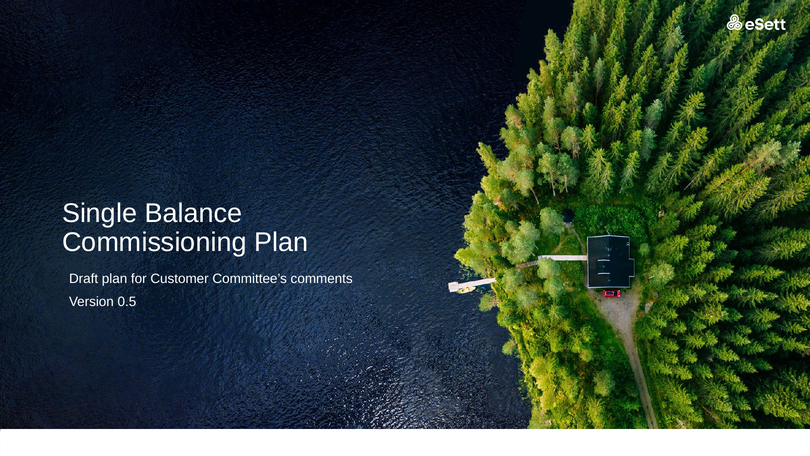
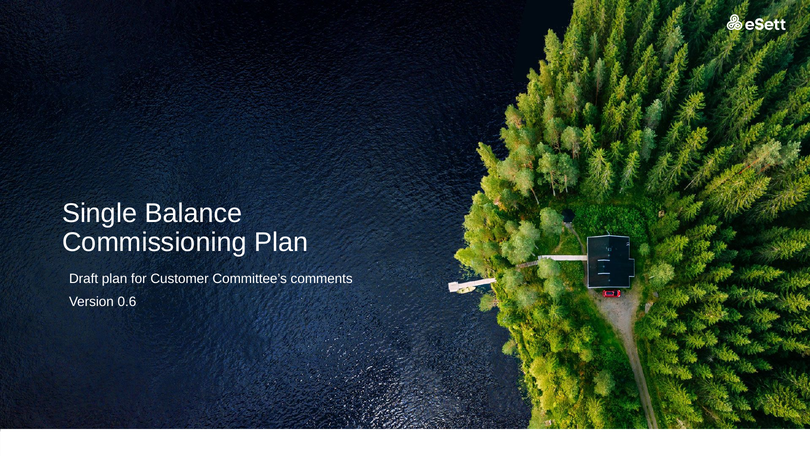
0.5: 0.5 -> 0.6
